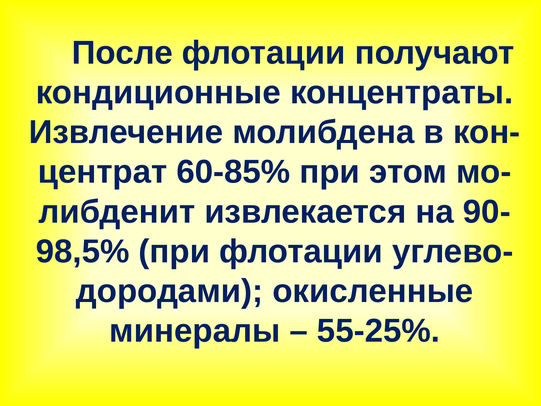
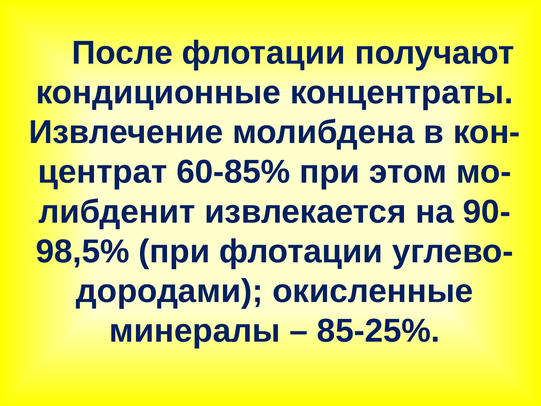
55-25%: 55-25% -> 85-25%
